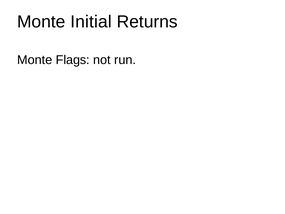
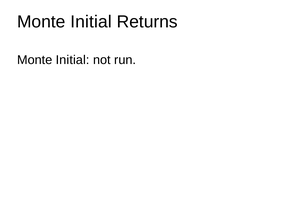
Flags at (73, 60): Flags -> Initial
